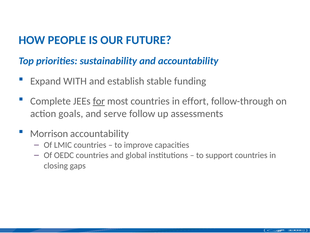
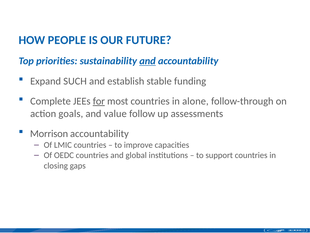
and at (148, 61) underline: none -> present
WITH: WITH -> SUCH
effort: effort -> alone
serve: serve -> value
